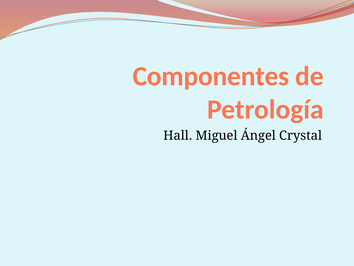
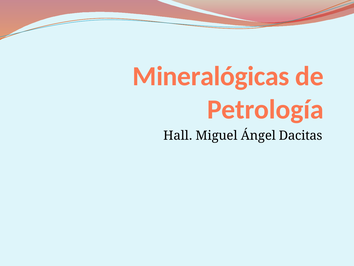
Componentes: Componentes -> Mineralógicas
Crystal: Crystal -> Dacitas
